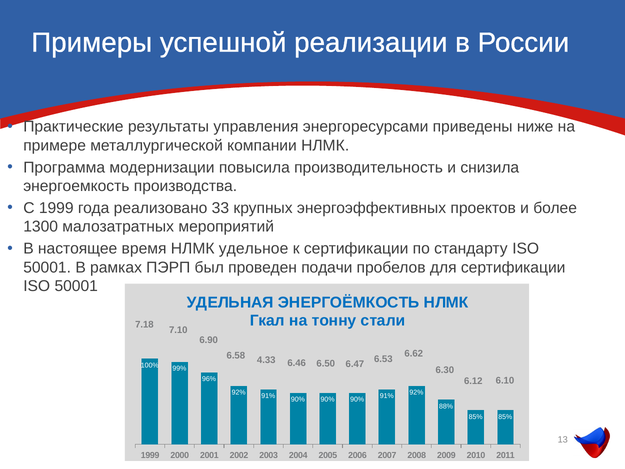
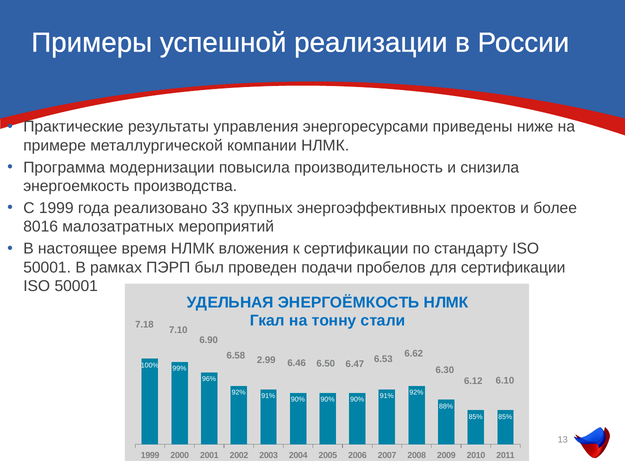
1300: 1300 -> 8016
удельное: удельное -> вложения
4.33: 4.33 -> 2.99
